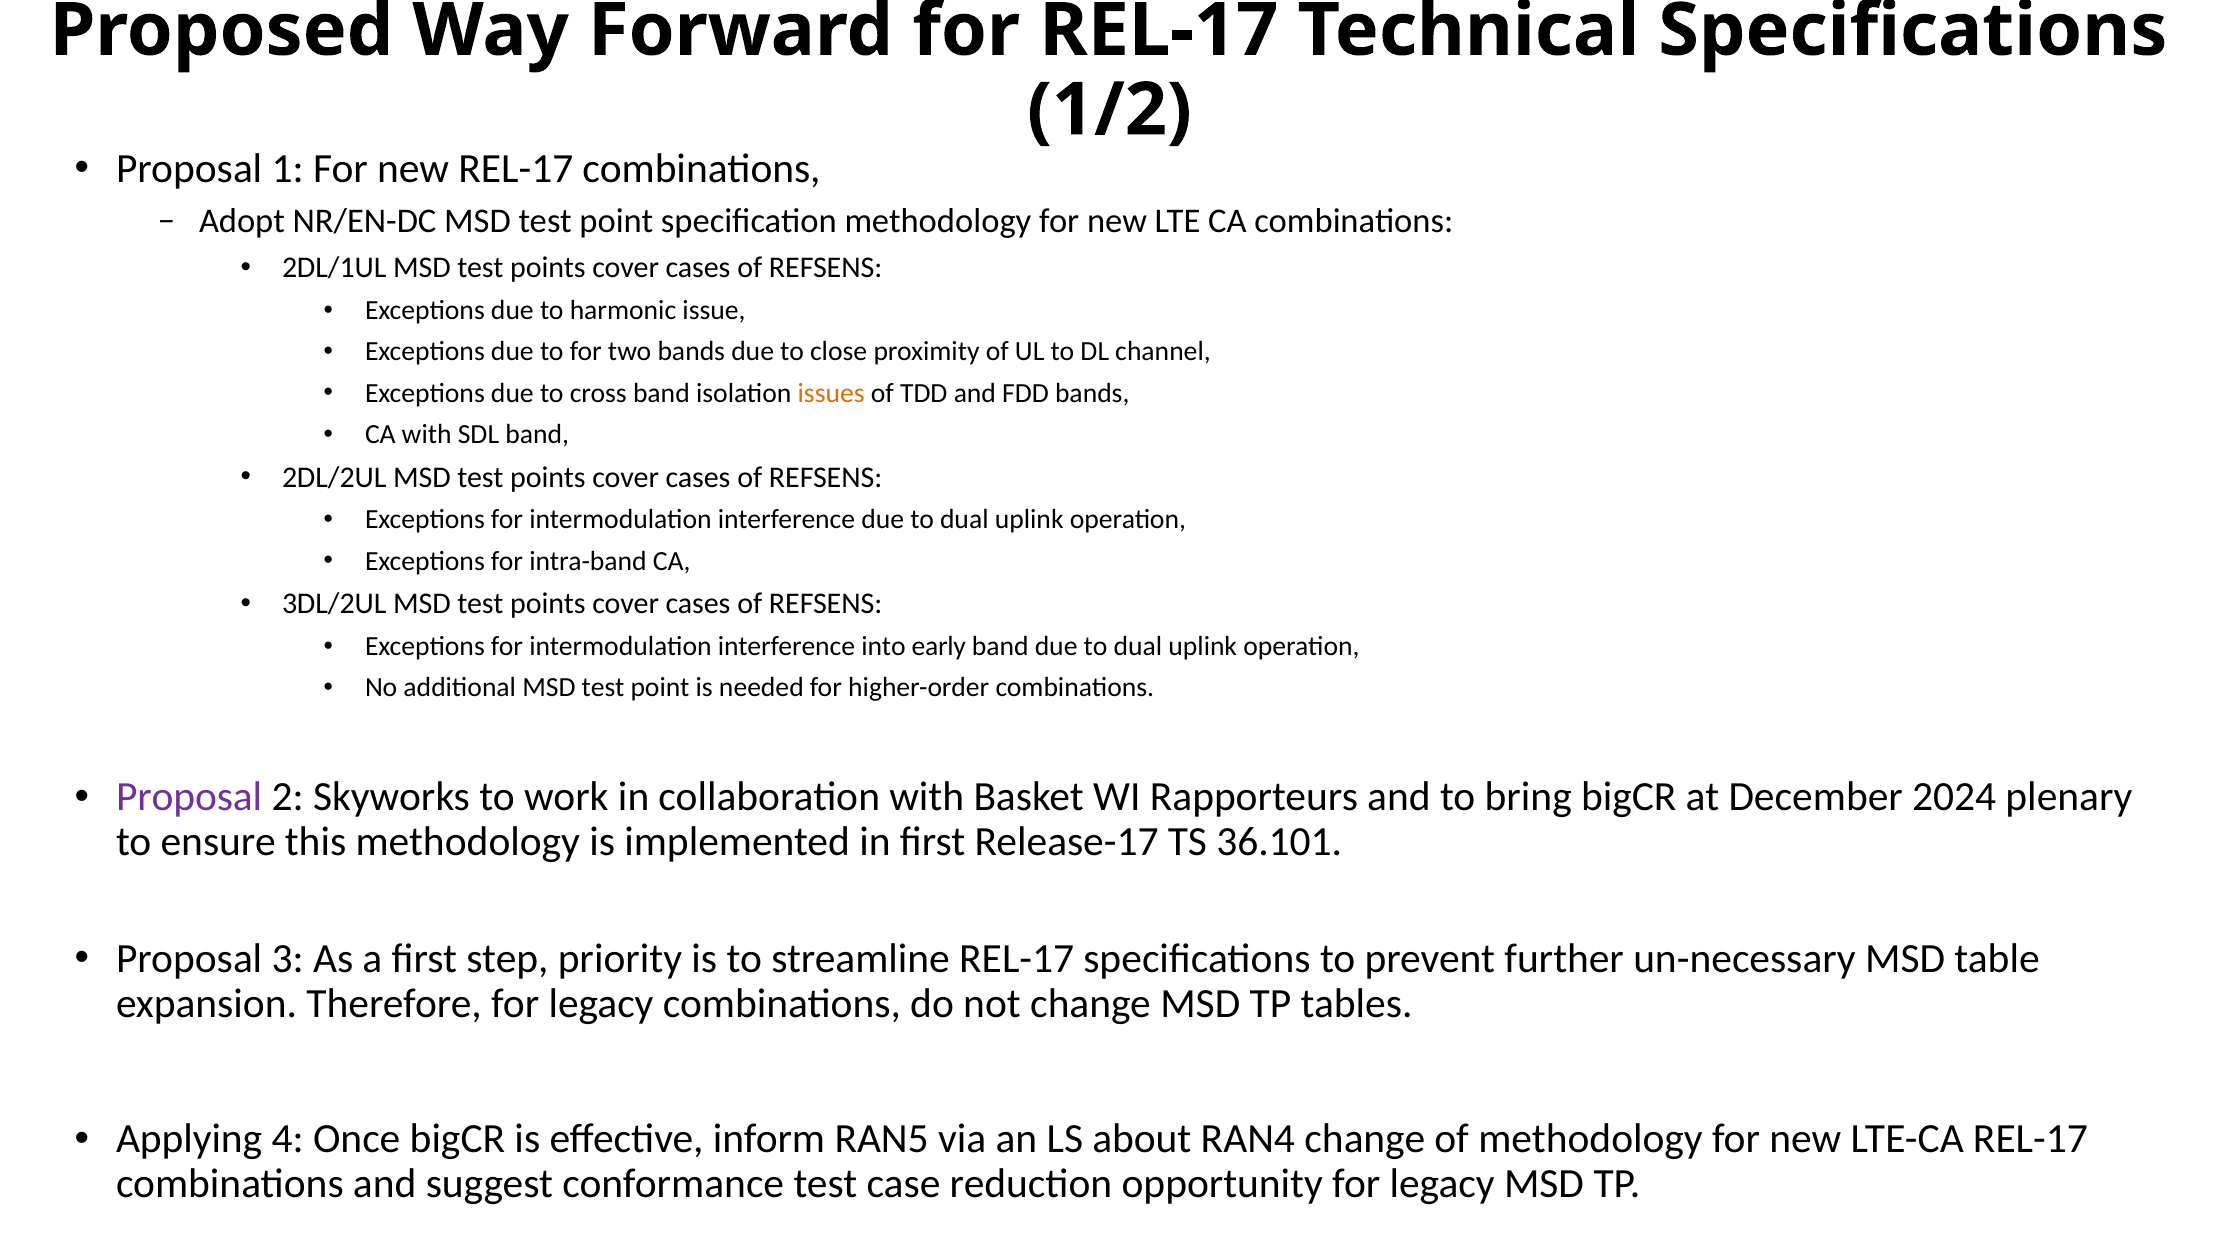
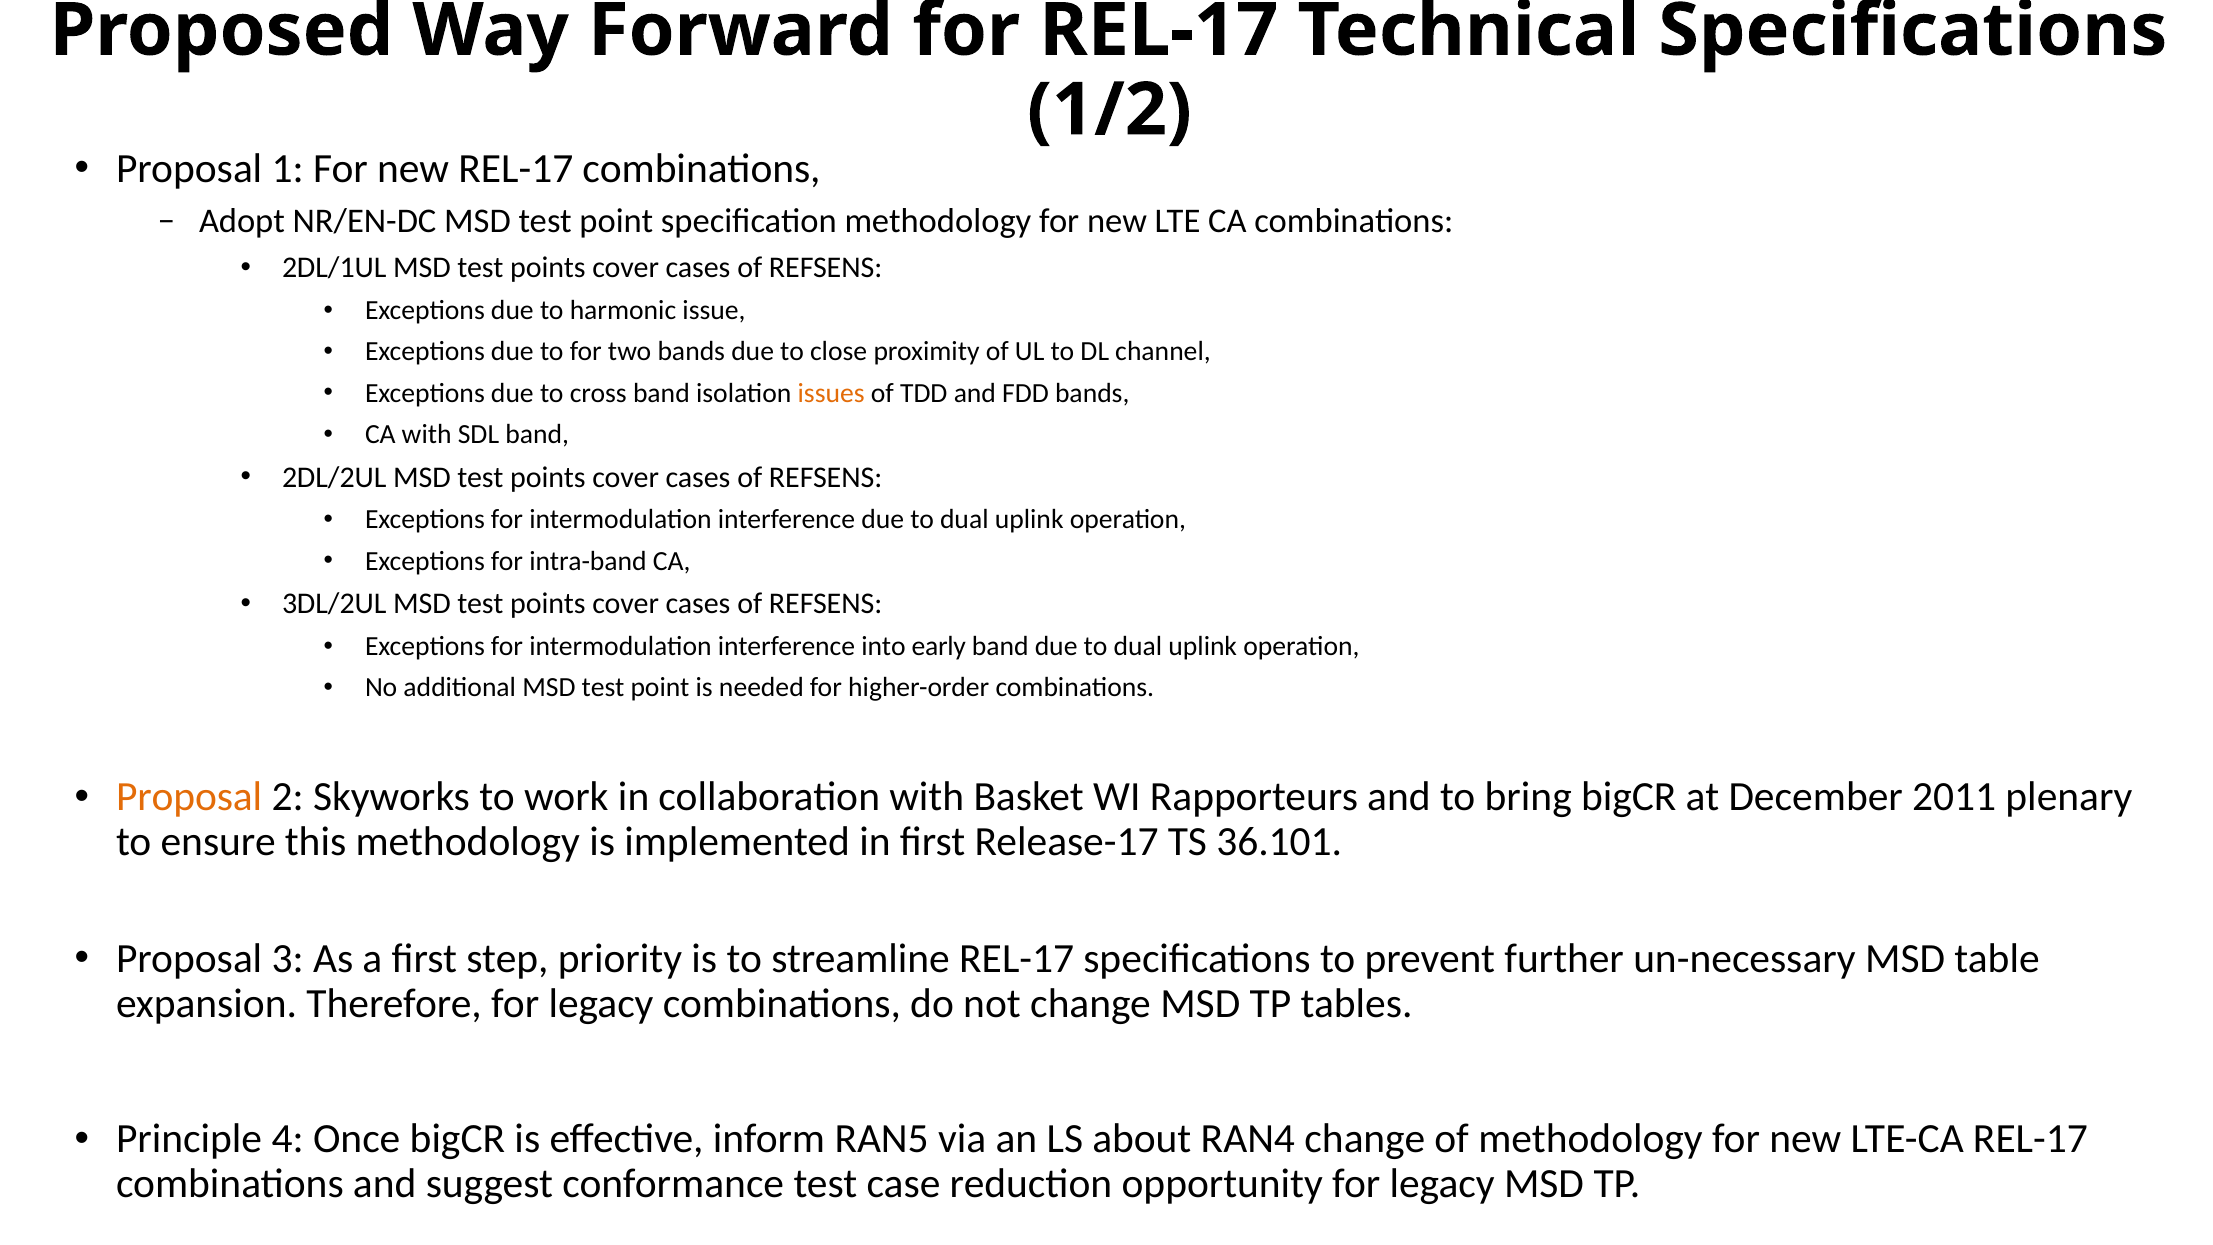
Proposal at (189, 797) colour: purple -> orange
2024: 2024 -> 2011
Applying: Applying -> Principle
